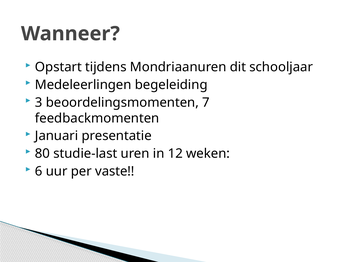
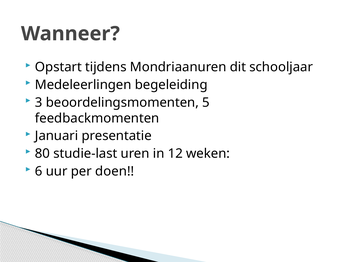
7: 7 -> 5
vaste: vaste -> doen
